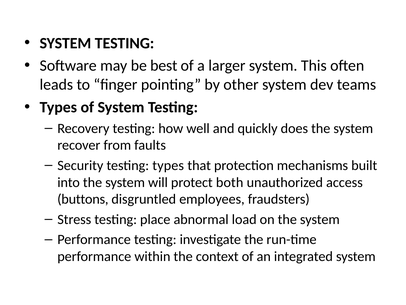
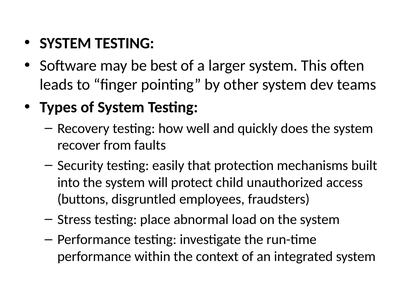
testing types: types -> easily
both: both -> child
